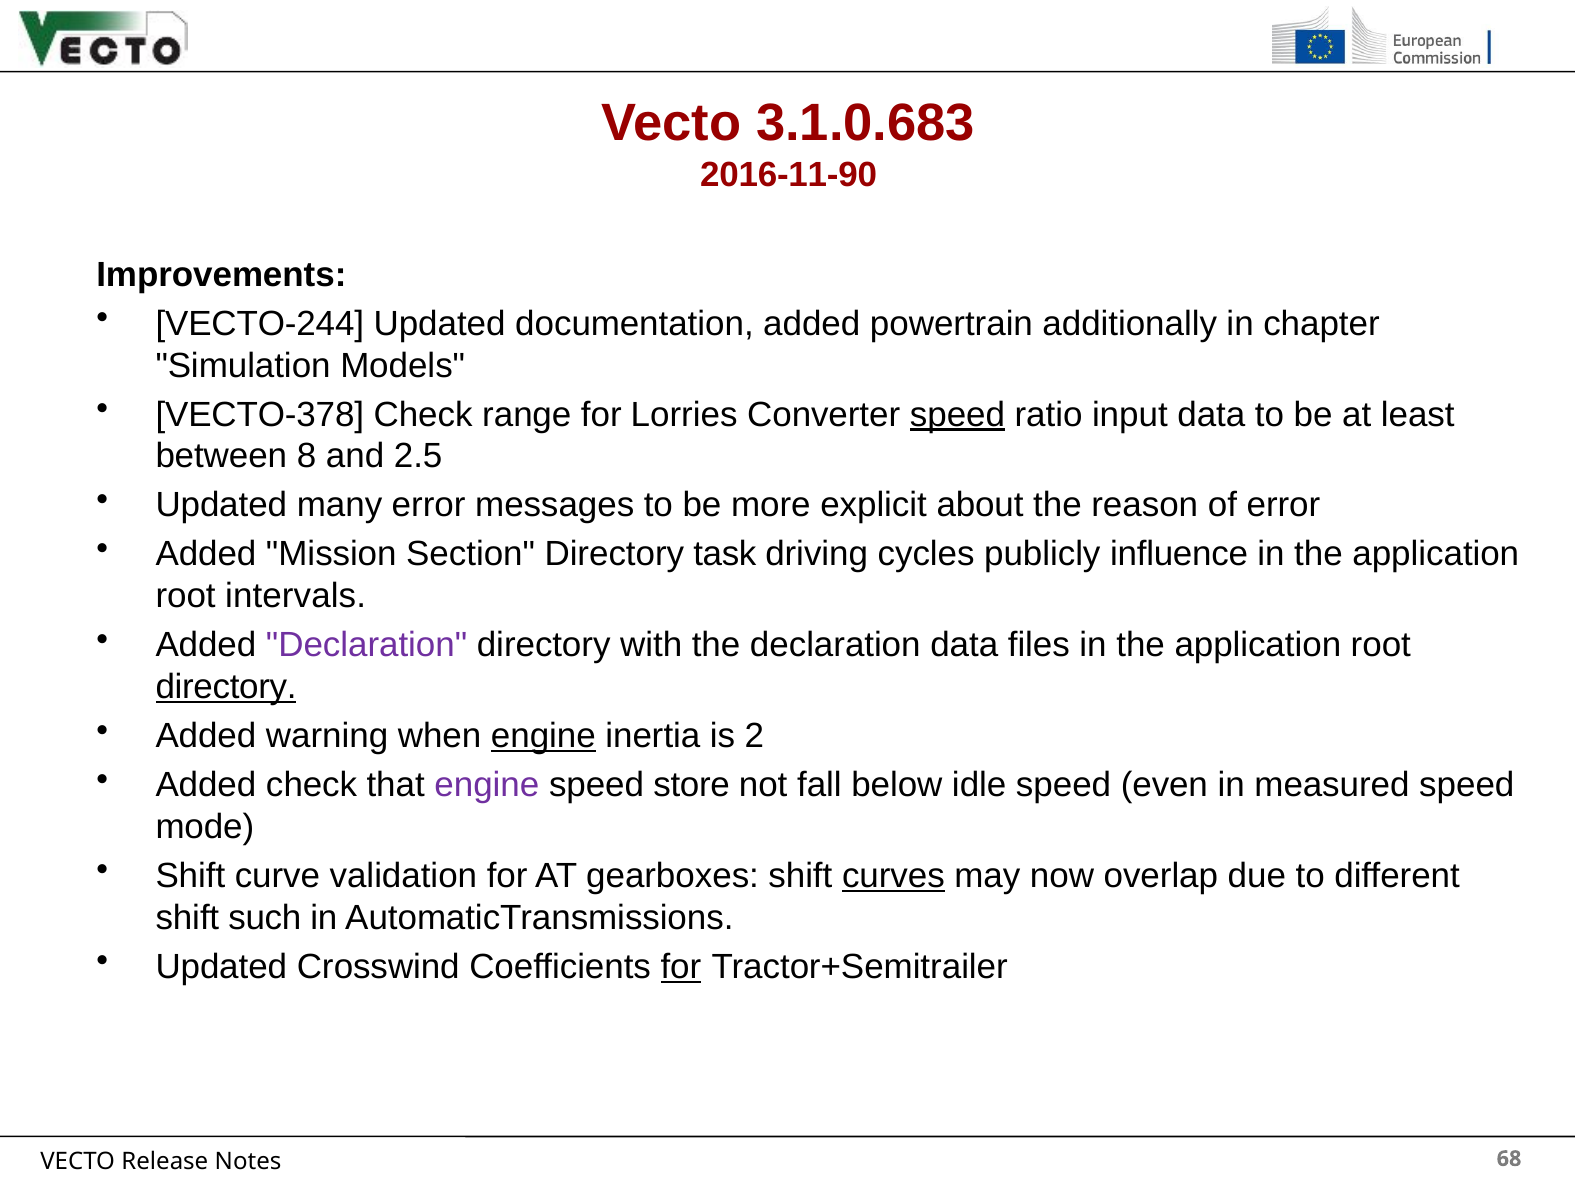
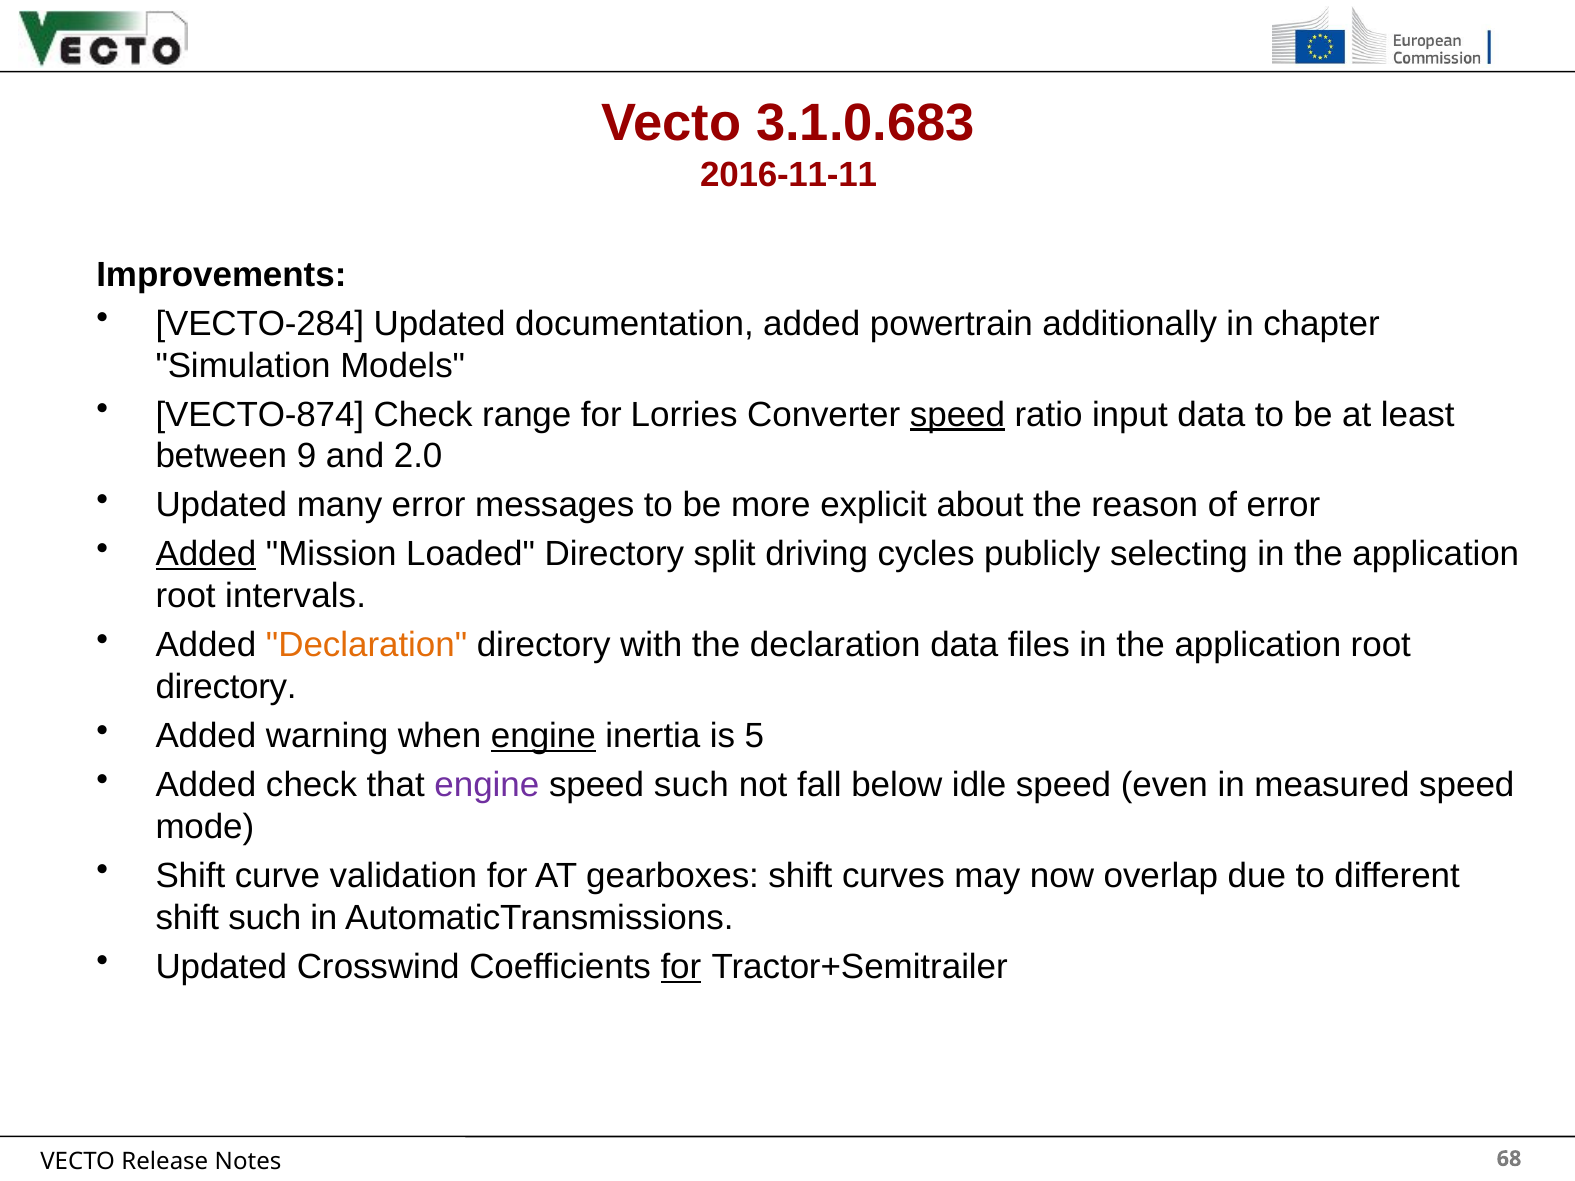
2016-11-90: 2016-11-90 -> 2016-11-11
VECTO-244: VECTO-244 -> VECTO-284
VECTO-378: VECTO-378 -> VECTO-874
8: 8 -> 9
2.5: 2.5 -> 2.0
Added at (206, 555) underline: none -> present
Section: Section -> Loaded
task: task -> split
influence: influence -> selecting
Declaration at (367, 645) colour: purple -> orange
directory at (226, 687) underline: present -> none
2: 2 -> 5
speed store: store -> such
curves underline: present -> none
